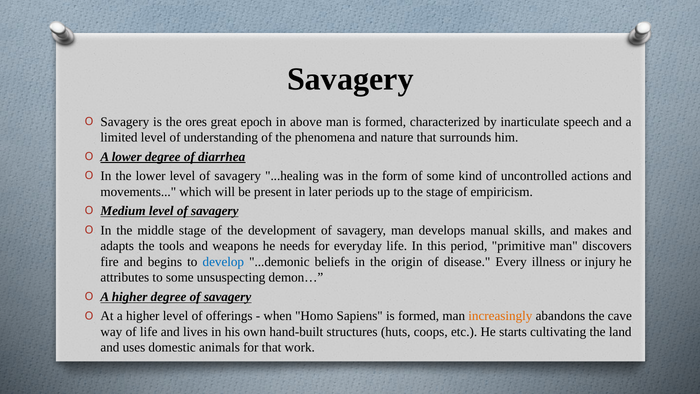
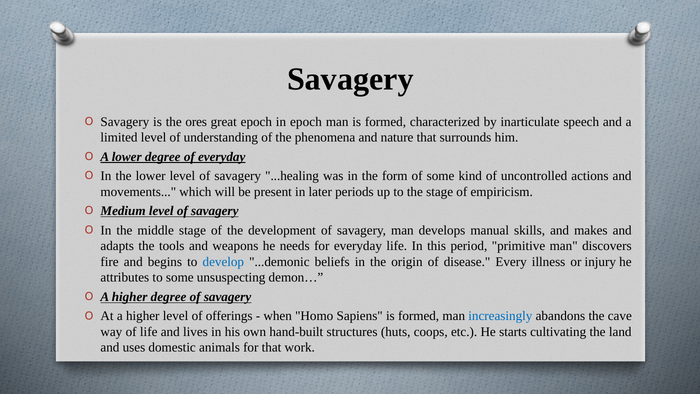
in above: above -> epoch
of diarrhea: diarrhea -> everyday
increasingly colour: orange -> blue
